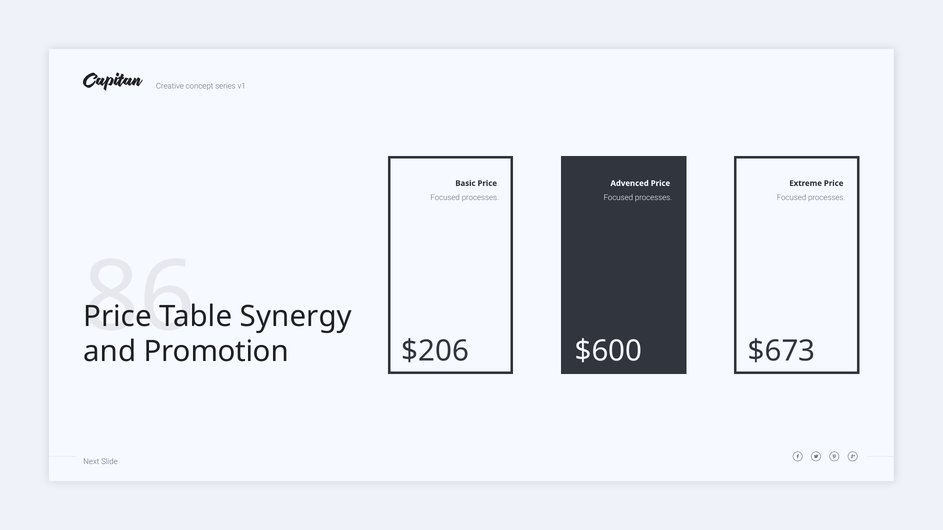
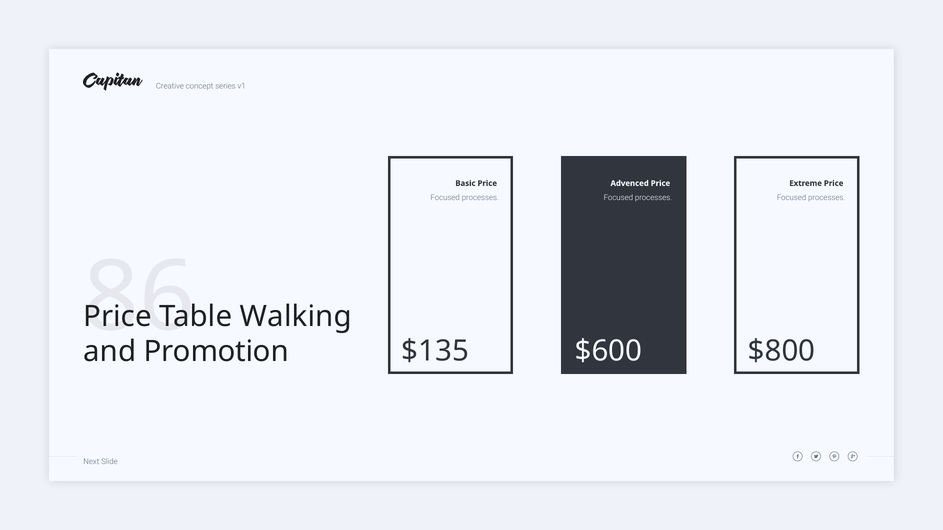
Synergy: Synergy -> Walking
$206: $206 -> $135
$673: $673 -> $800
